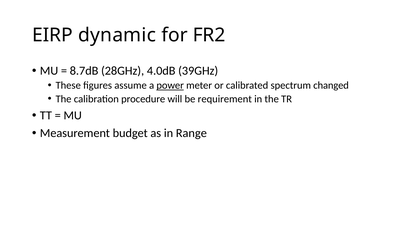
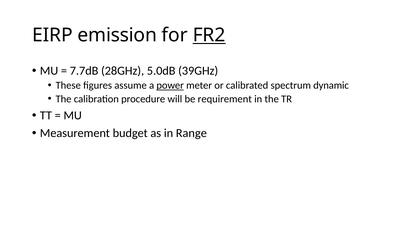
dynamic: dynamic -> emission
FR2 underline: none -> present
8.7dB: 8.7dB -> 7.7dB
4.0dB: 4.0dB -> 5.0dB
changed: changed -> dynamic
